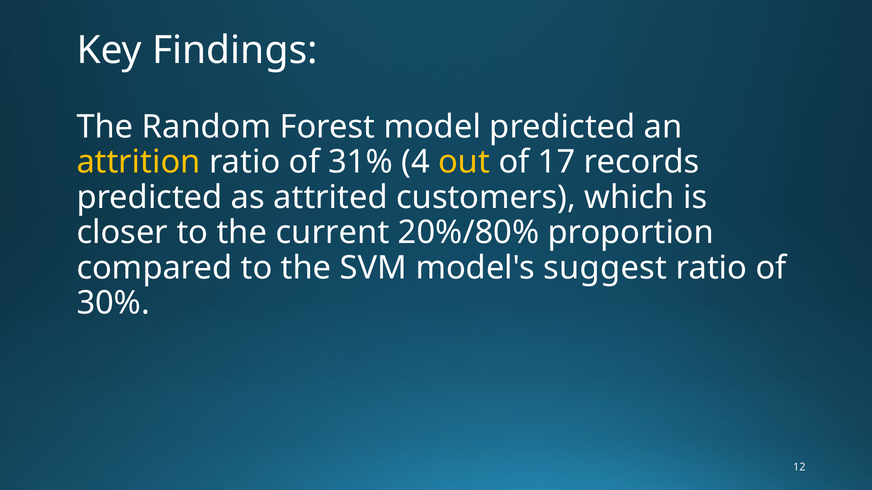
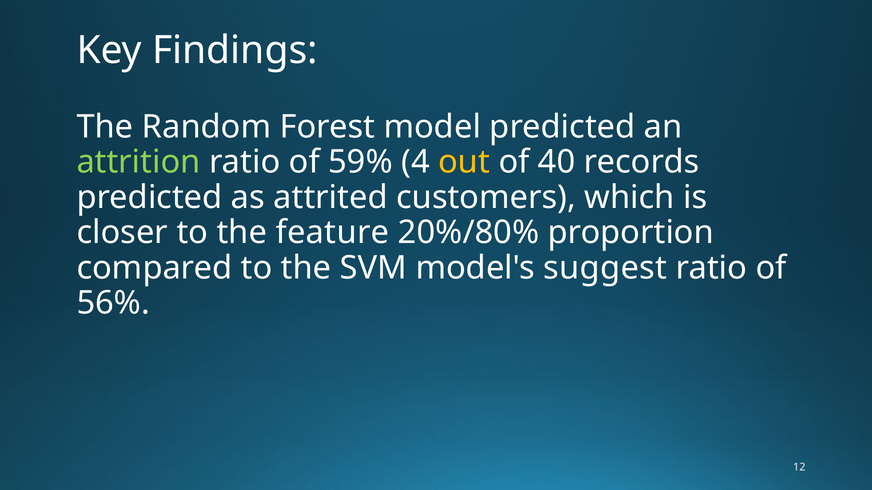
attrition colour: yellow -> light green
31%: 31% -> 59%
17: 17 -> 40
current: current -> feature
30%: 30% -> 56%
